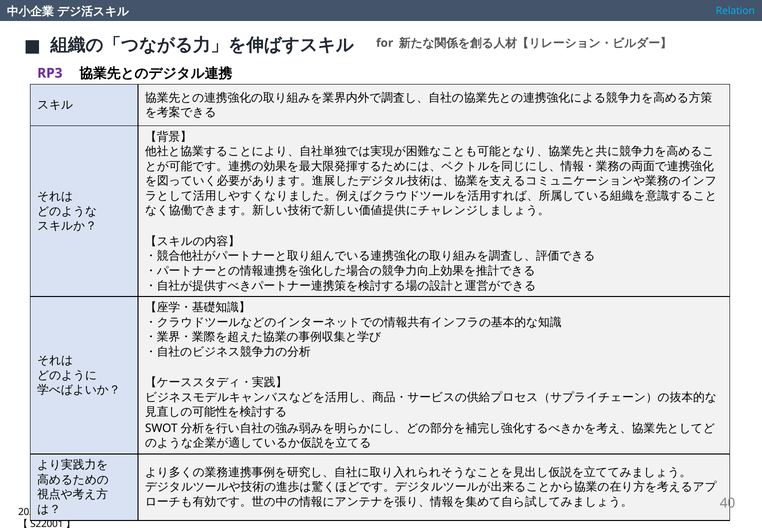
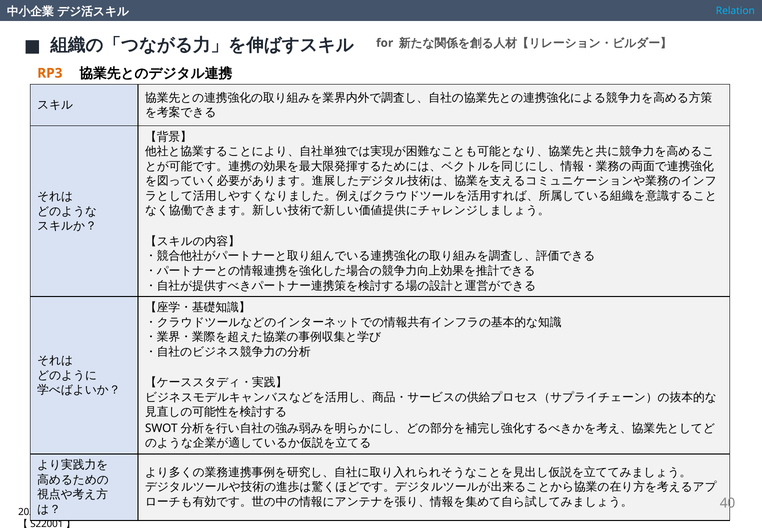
RP3 colour: purple -> orange
